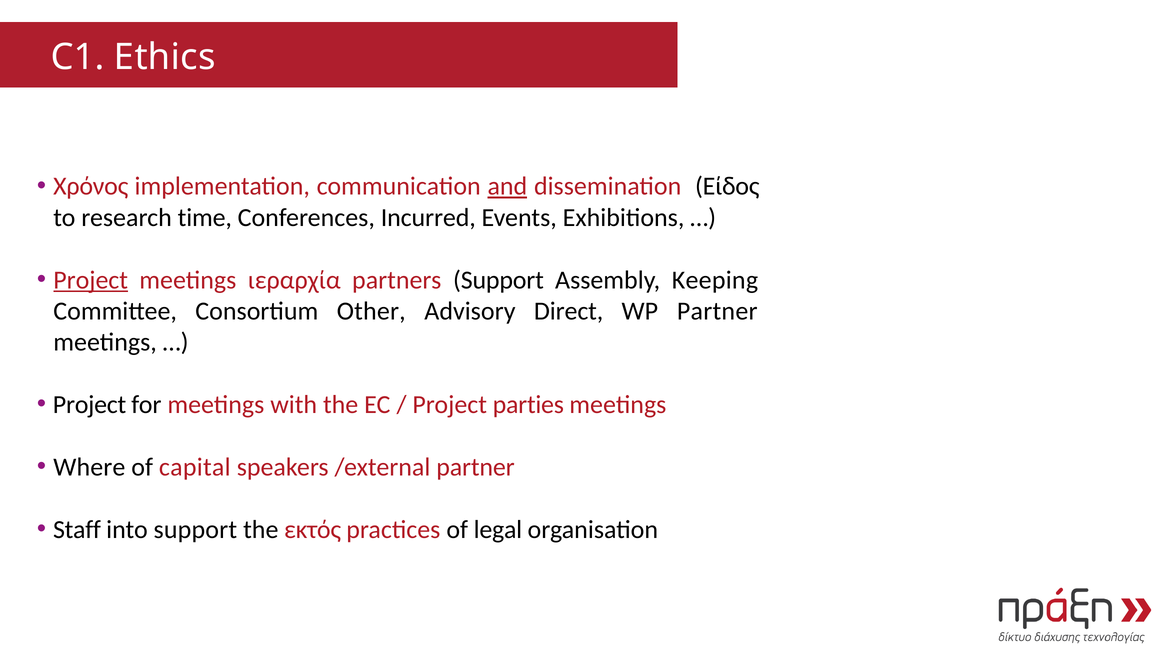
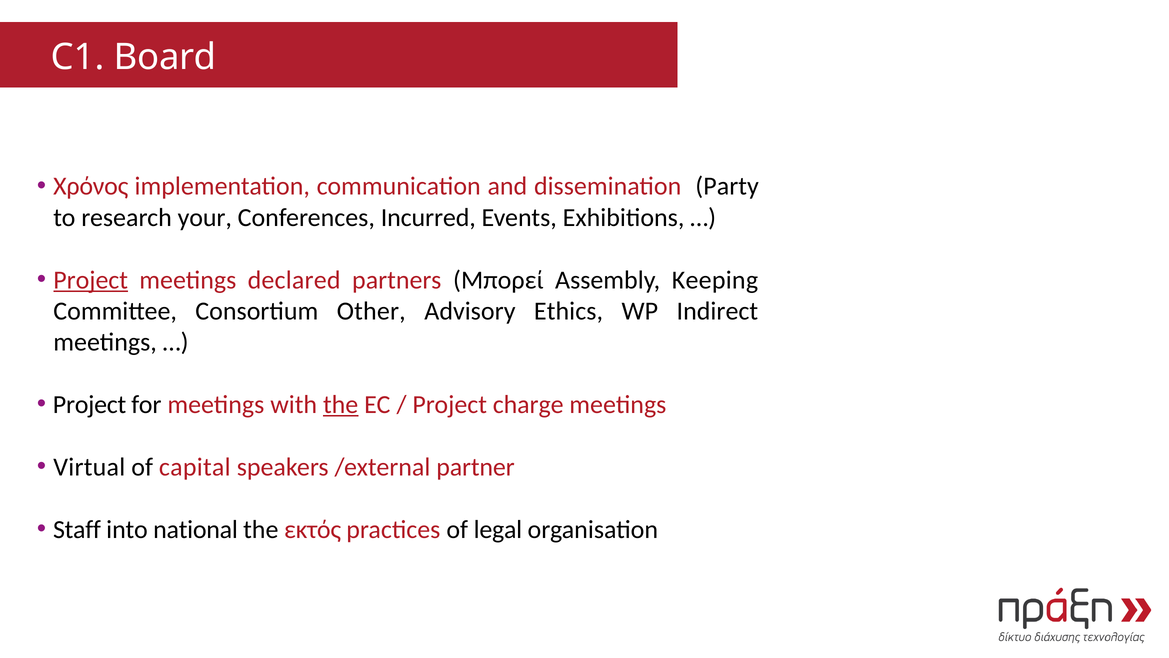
Ethics: Ethics -> Board
and underline: present -> none
Είδος: Είδος -> Party
time: time -> your
ιεραρχία: ιεραρχία -> declared
partners Support: Support -> Μπορεί
Direct: Direct -> Ethics
WP Partner: Partner -> Indirect
the at (341, 404) underline: none -> present
parties: parties -> charge
Where: Where -> Virtual
into support: support -> national
